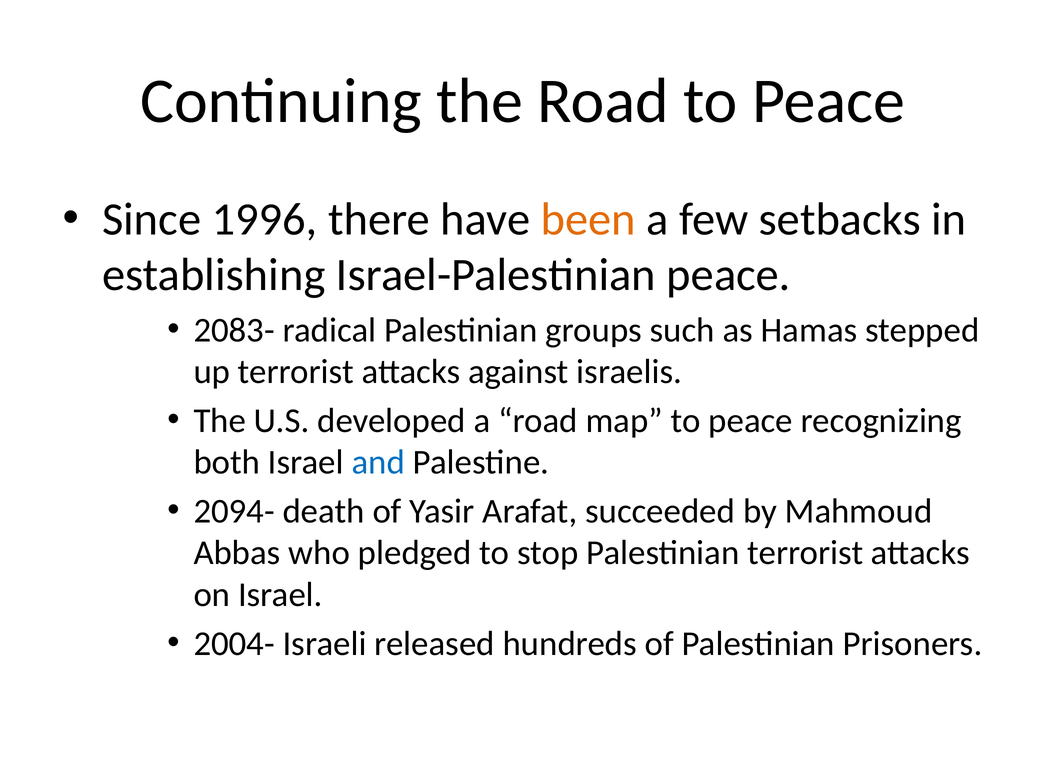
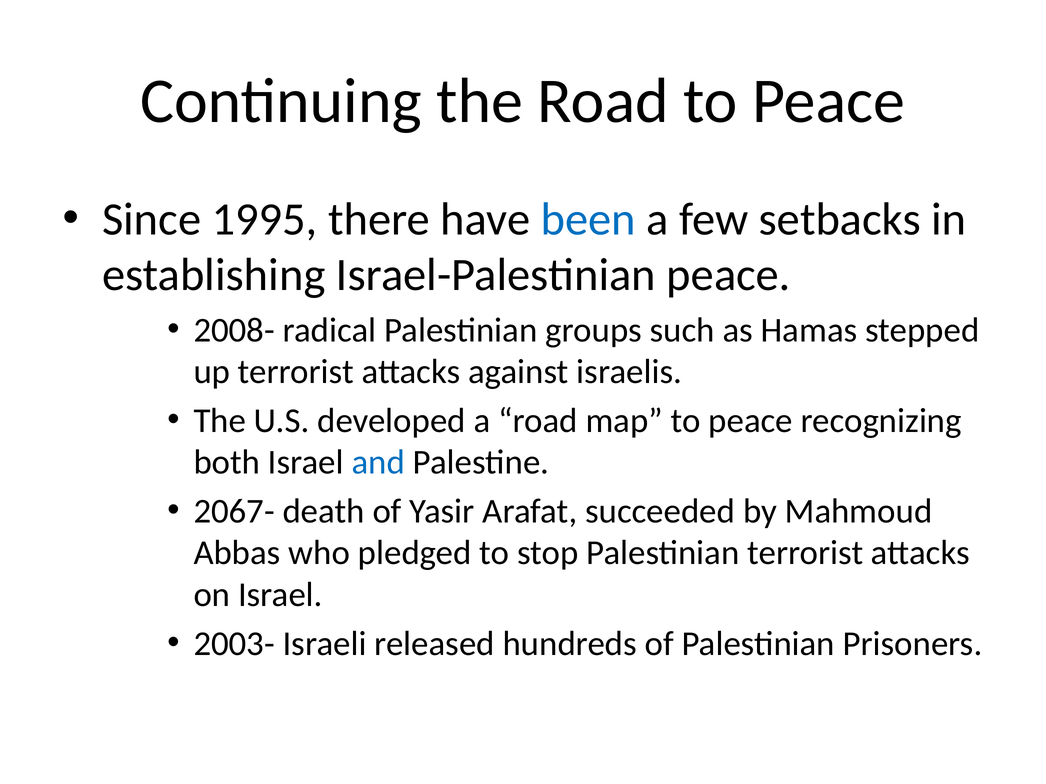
1996: 1996 -> 1995
been colour: orange -> blue
2083-: 2083- -> 2008-
2094-: 2094- -> 2067-
2004-: 2004- -> 2003-
